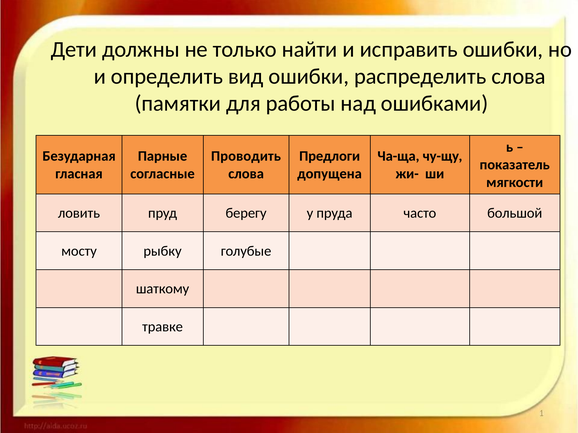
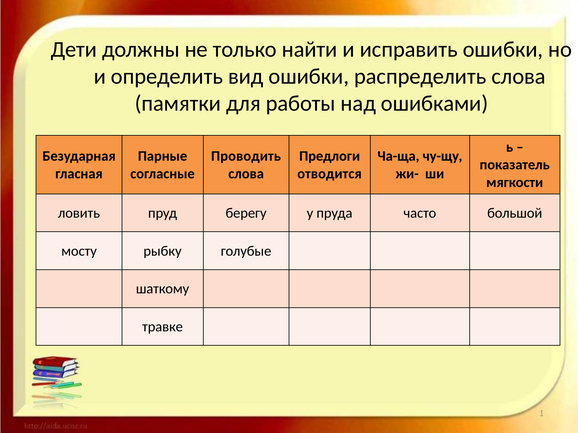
допущена: допущена -> отводится
